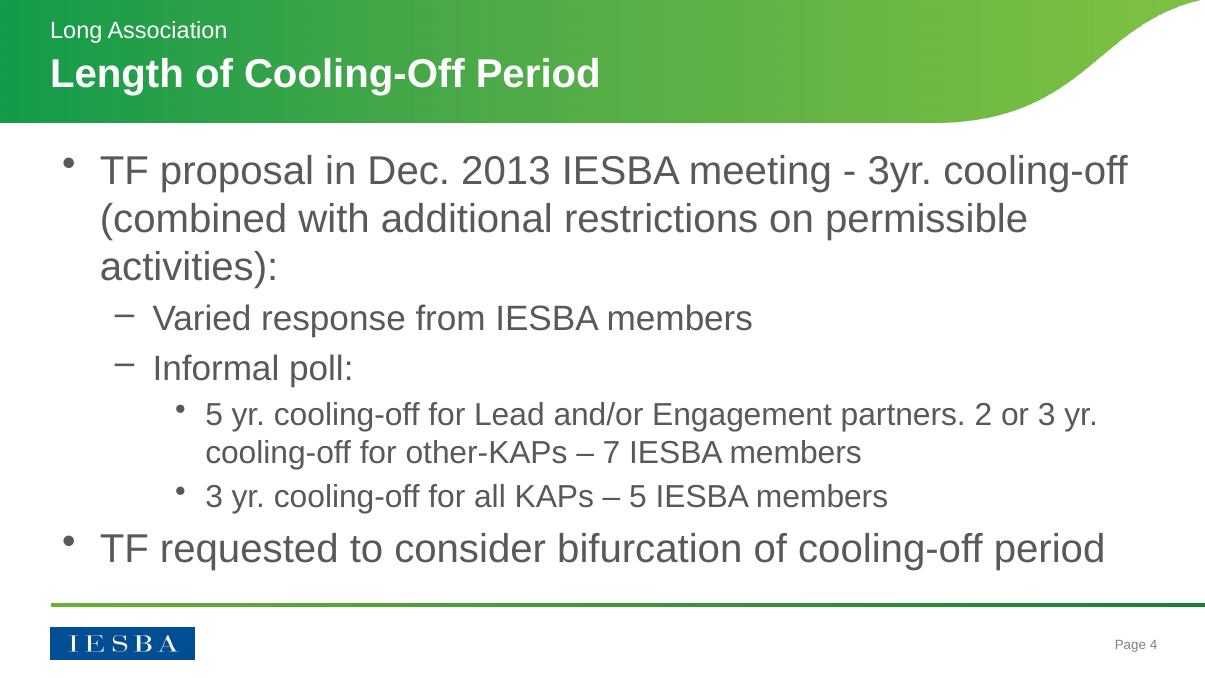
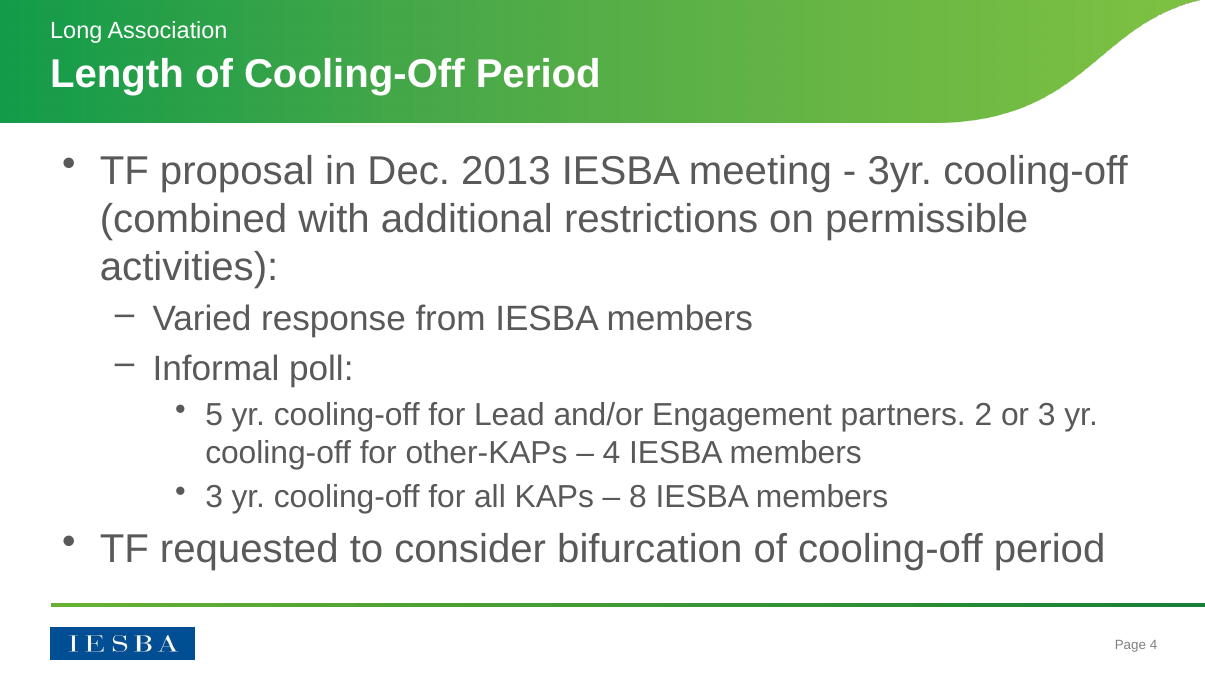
7 at (611, 453): 7 -> 4
5 at (638, 497): 5 -> 8
